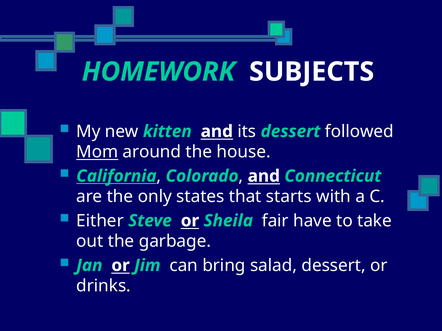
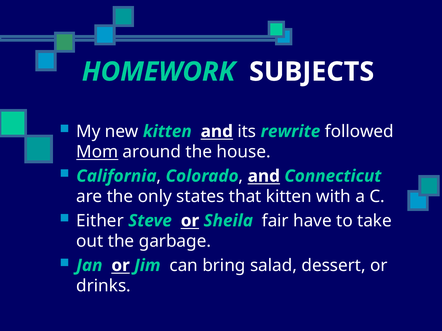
its dessert: dessert -> rewrite
California underline: present -> none
that starts: starts -> kitten
